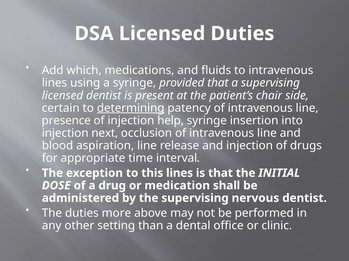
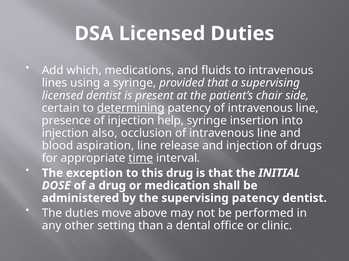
next: next -> also
time underline: none -> present
this lines: lines -> drug
supervising nervous: nervous -> patency
more: more -> move
